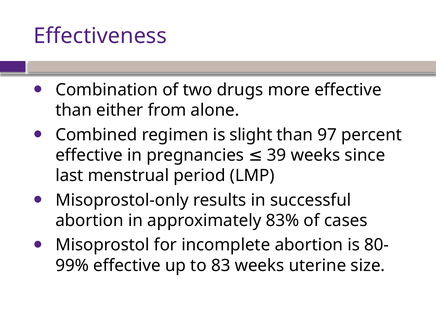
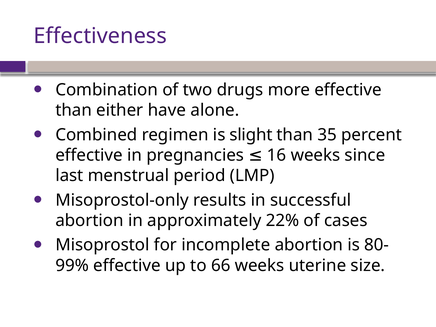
from: from -> have
97: 97 -> 35
39: 39 -> 16
83%: 83% -> 22%
83: 83 -> 66
